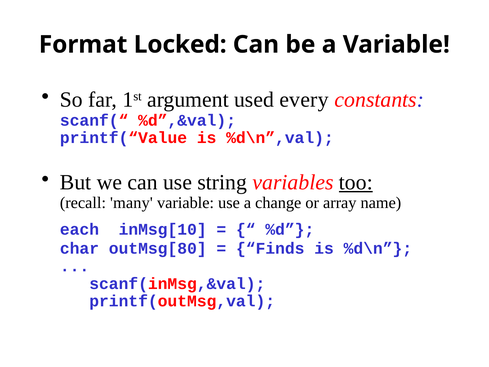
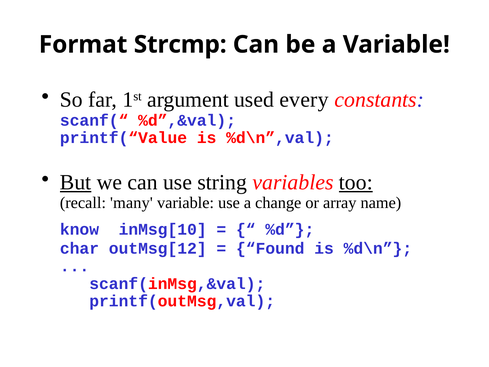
Locked: Locked -> Strcmp
But underline: none -> present
each: each -> know
outMsg[80: outMsg[80 -> outMsg[12
Finds: Finds -> Found
